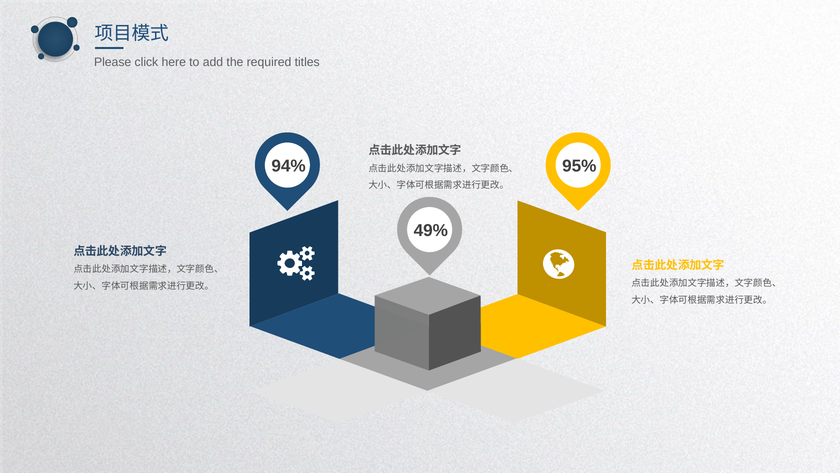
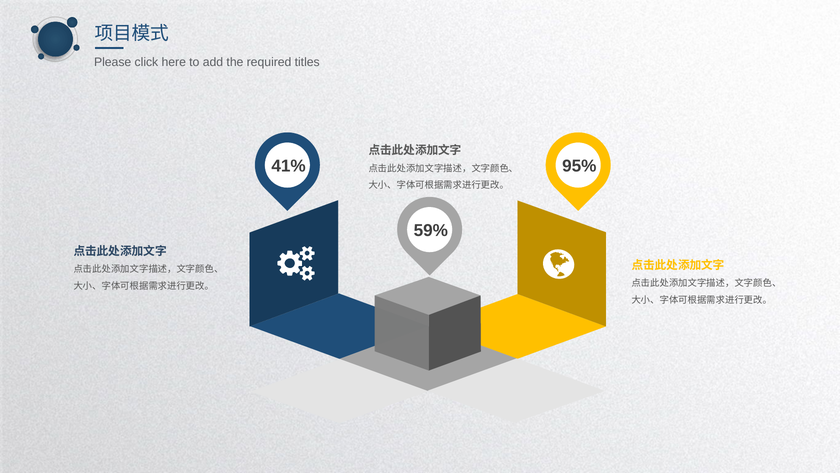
94%: 94% -> 41%
49%: 49% -> 59%
